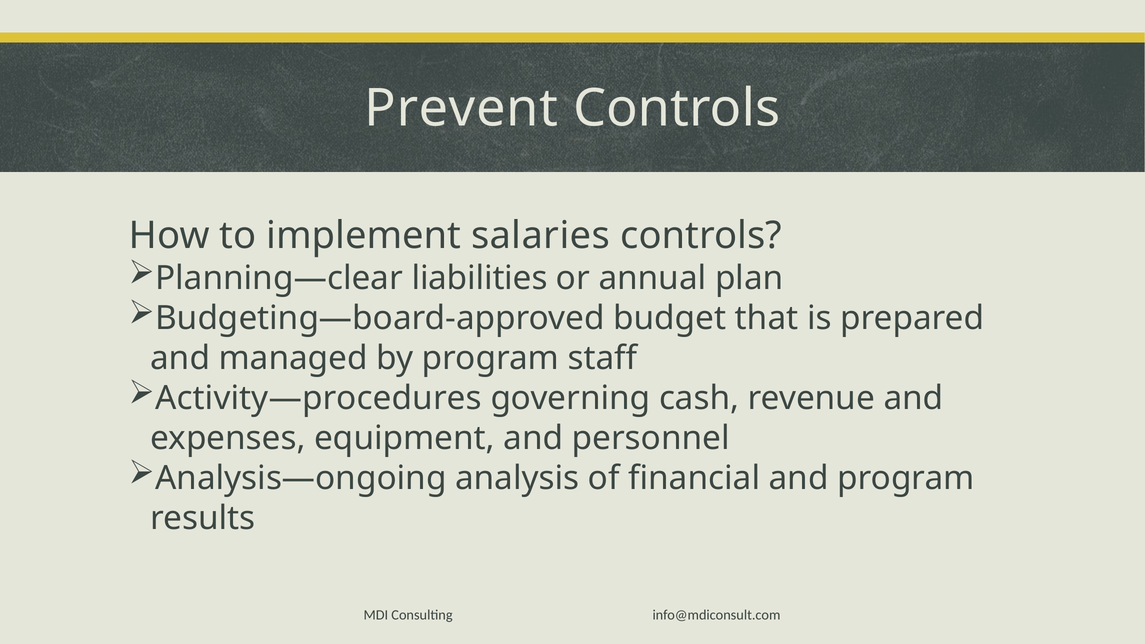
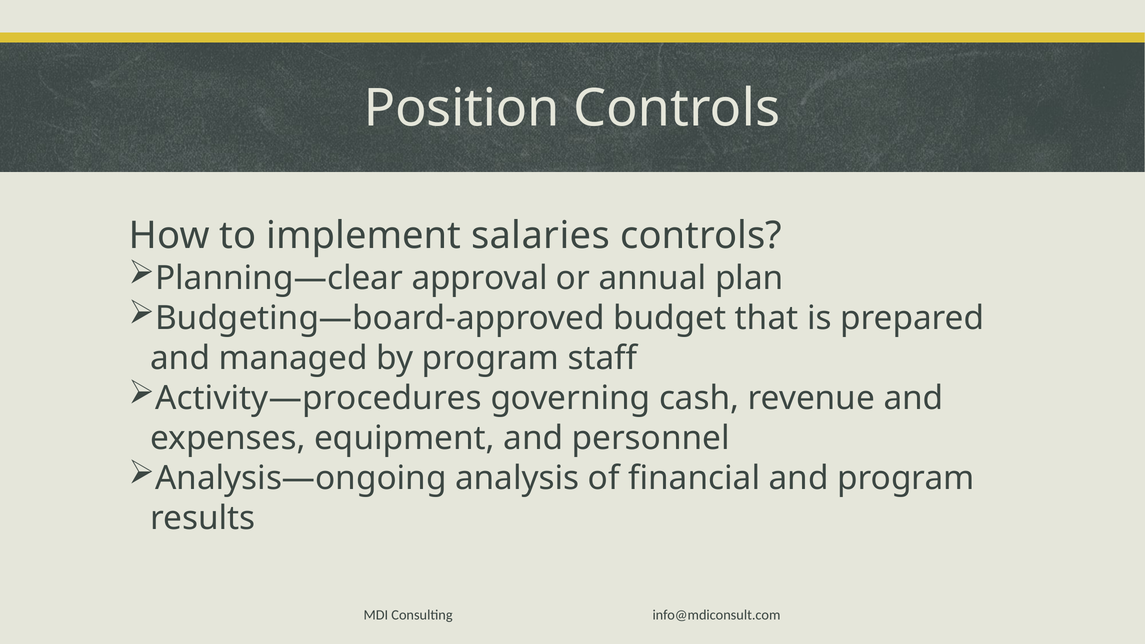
Prevent: Prevent -> Position
liabilities: liabilities -> approval
